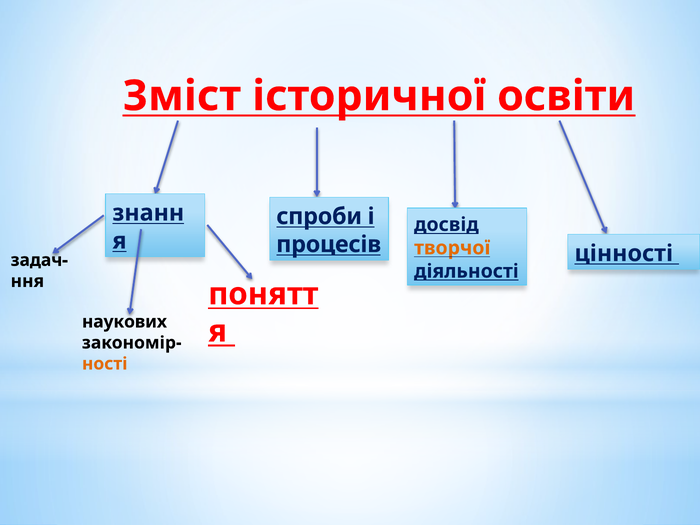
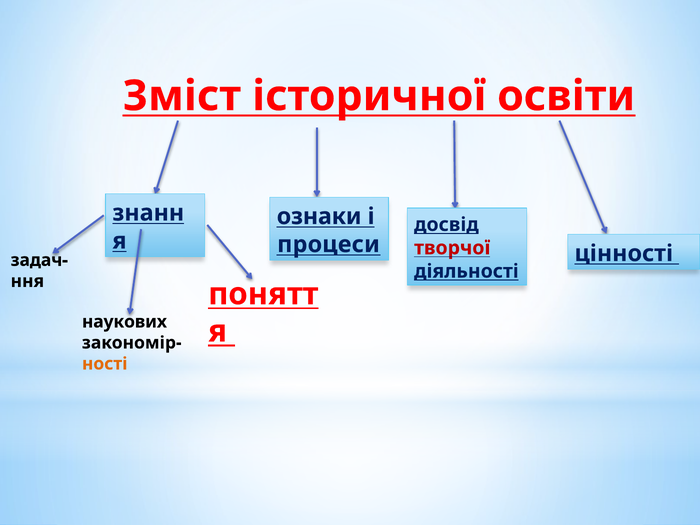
спроби: спроби -> ознаки
процесів: процесів -> процеси
творчої colour: orange -> red
